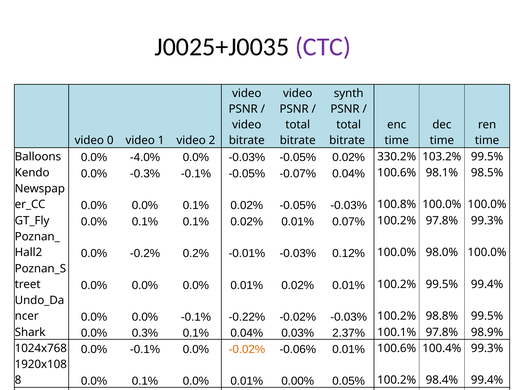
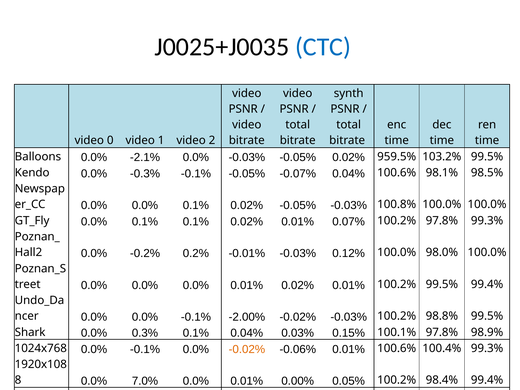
CTC colour: purple -> blue
-4.0%: -4.0% -> -2.1%
330.2%: 330.2% -> 959.5%
-0.22%: -0.22% -> -2.00%
2.37%: 2.37% -> 0.15%
0.1% at (145, 381): 0.1% -> 7.0%
